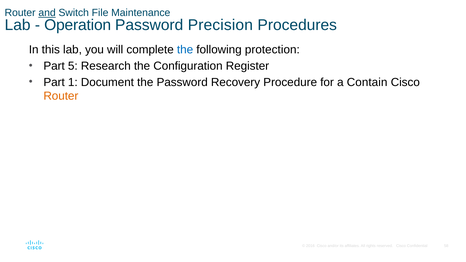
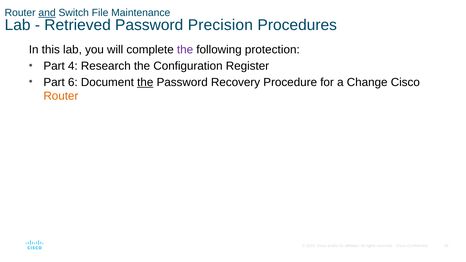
Operation: Operation -> Retrieved
the at (185, 50) colour: blue -> purple
5: 5 -> 4
1: 1 -> 6
the at (145, 82) underline: none -> present
Contain: Contain -> Change
